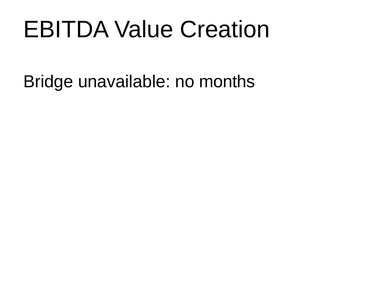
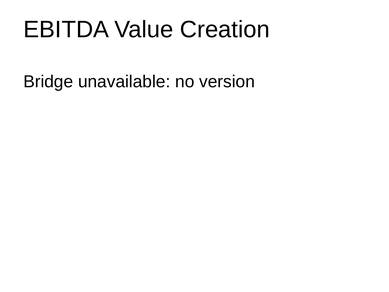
months: months -> version
